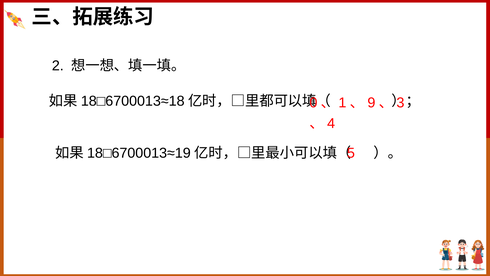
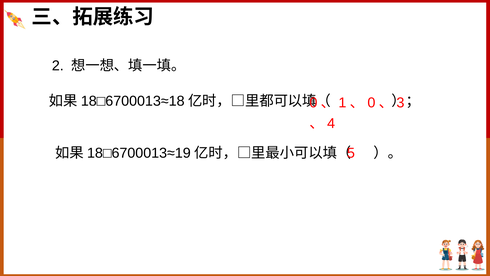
9 at (371, 103): 9 -> 0
